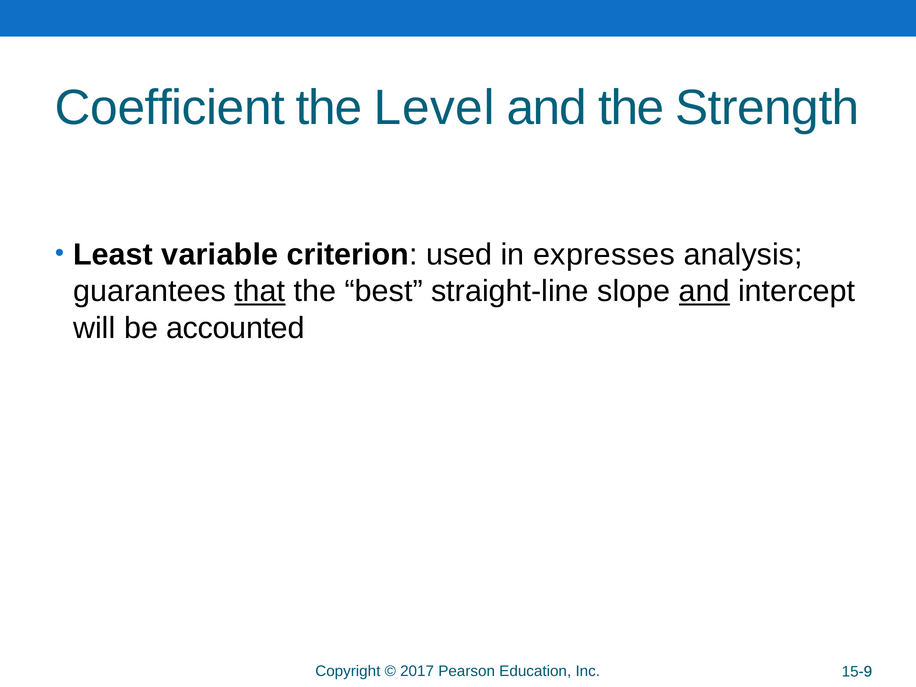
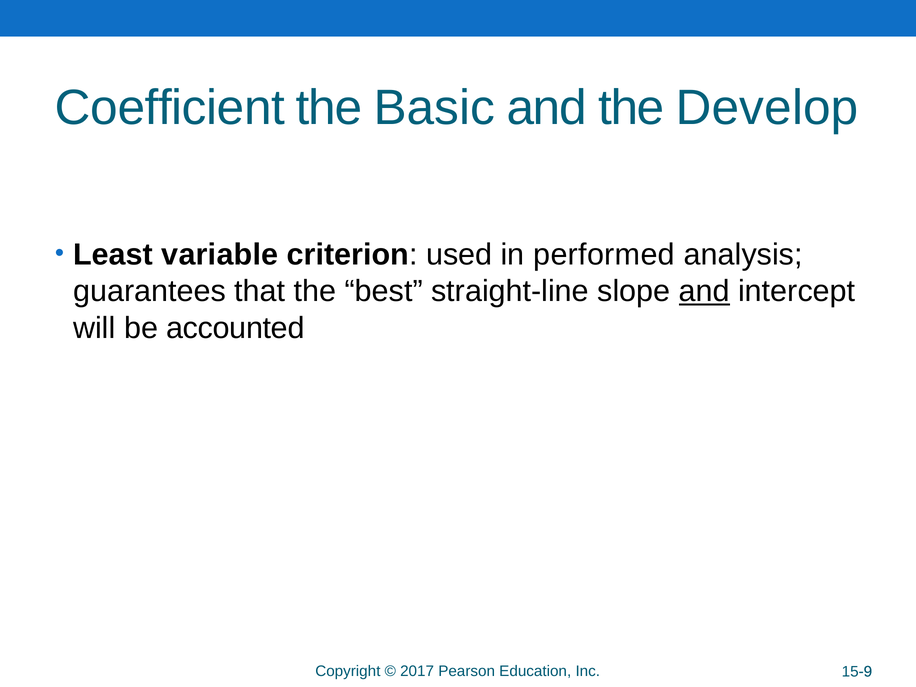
Level: Level -> Basic
Strength: Strength -> Develop
expresses: expresses -> performed
that underline: present -> none
